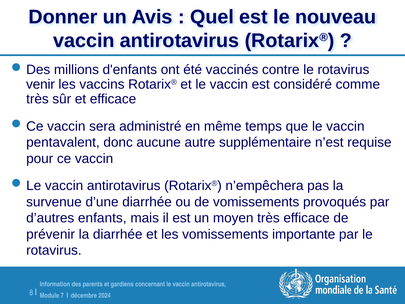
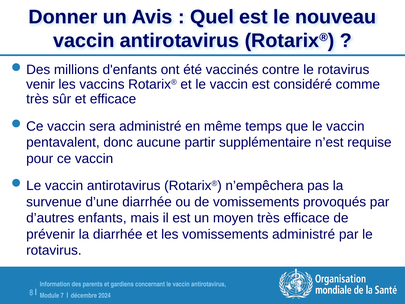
autre: autre -> partir
vomissements importante: importante -> administré
